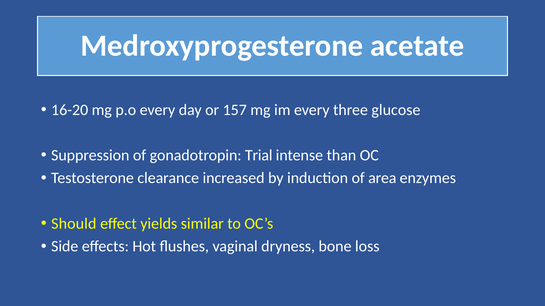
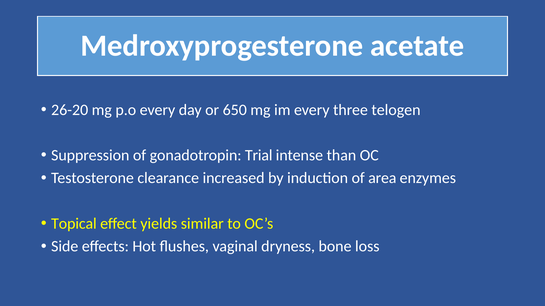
16-20: 16-20 -> 26-20
157: 157 -> 650
glucose: glucose -> telogen
Should: Should -> Topical
